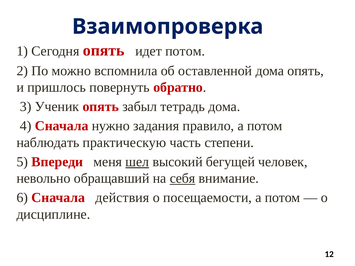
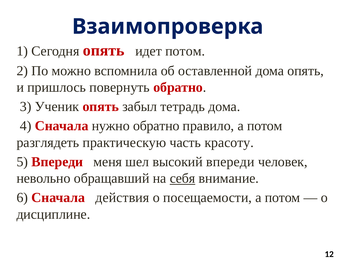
нужно задания: задания -> обратно
наблюдать: наблюдать -> разглядеть
степени: степени -> красоту
шел underline: present -> none
высокий бегущей: бегущей -> впереди
